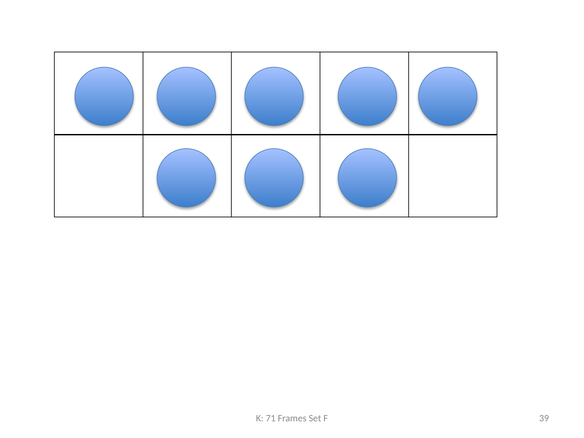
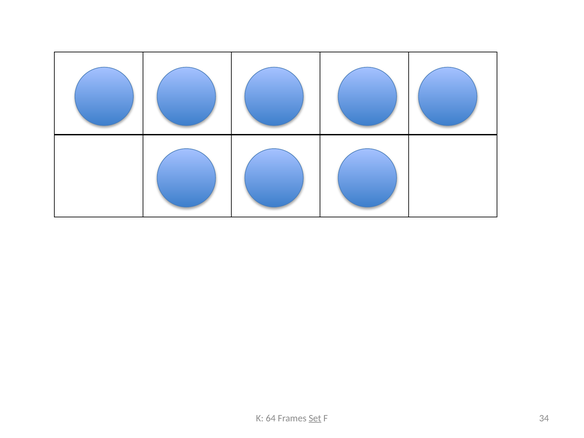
71: 71 -> 64
Set underline: none -> present
39: 39 -> 34
